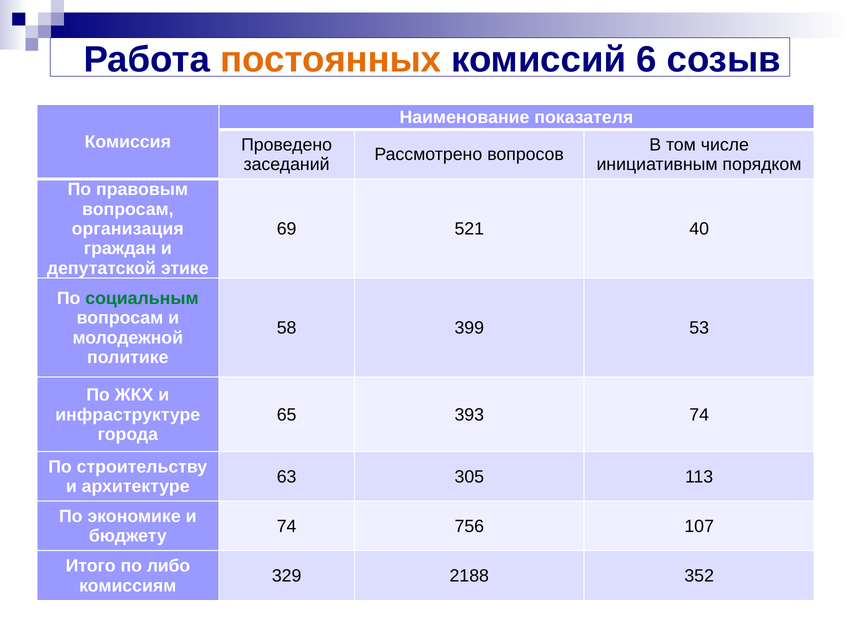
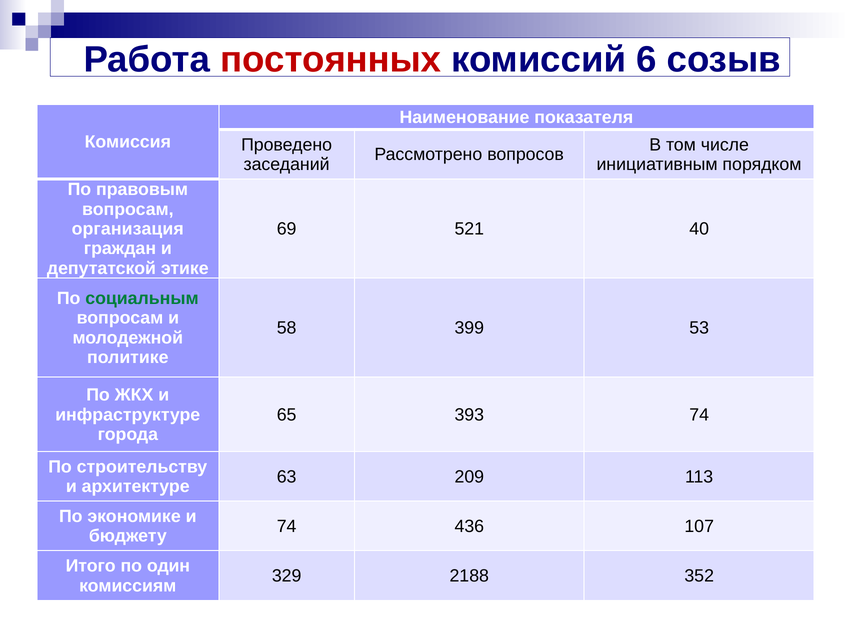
постоянных colour: orange -> red
305: 305 -> 209
756: 756 -> 436
либо: либо -> один
